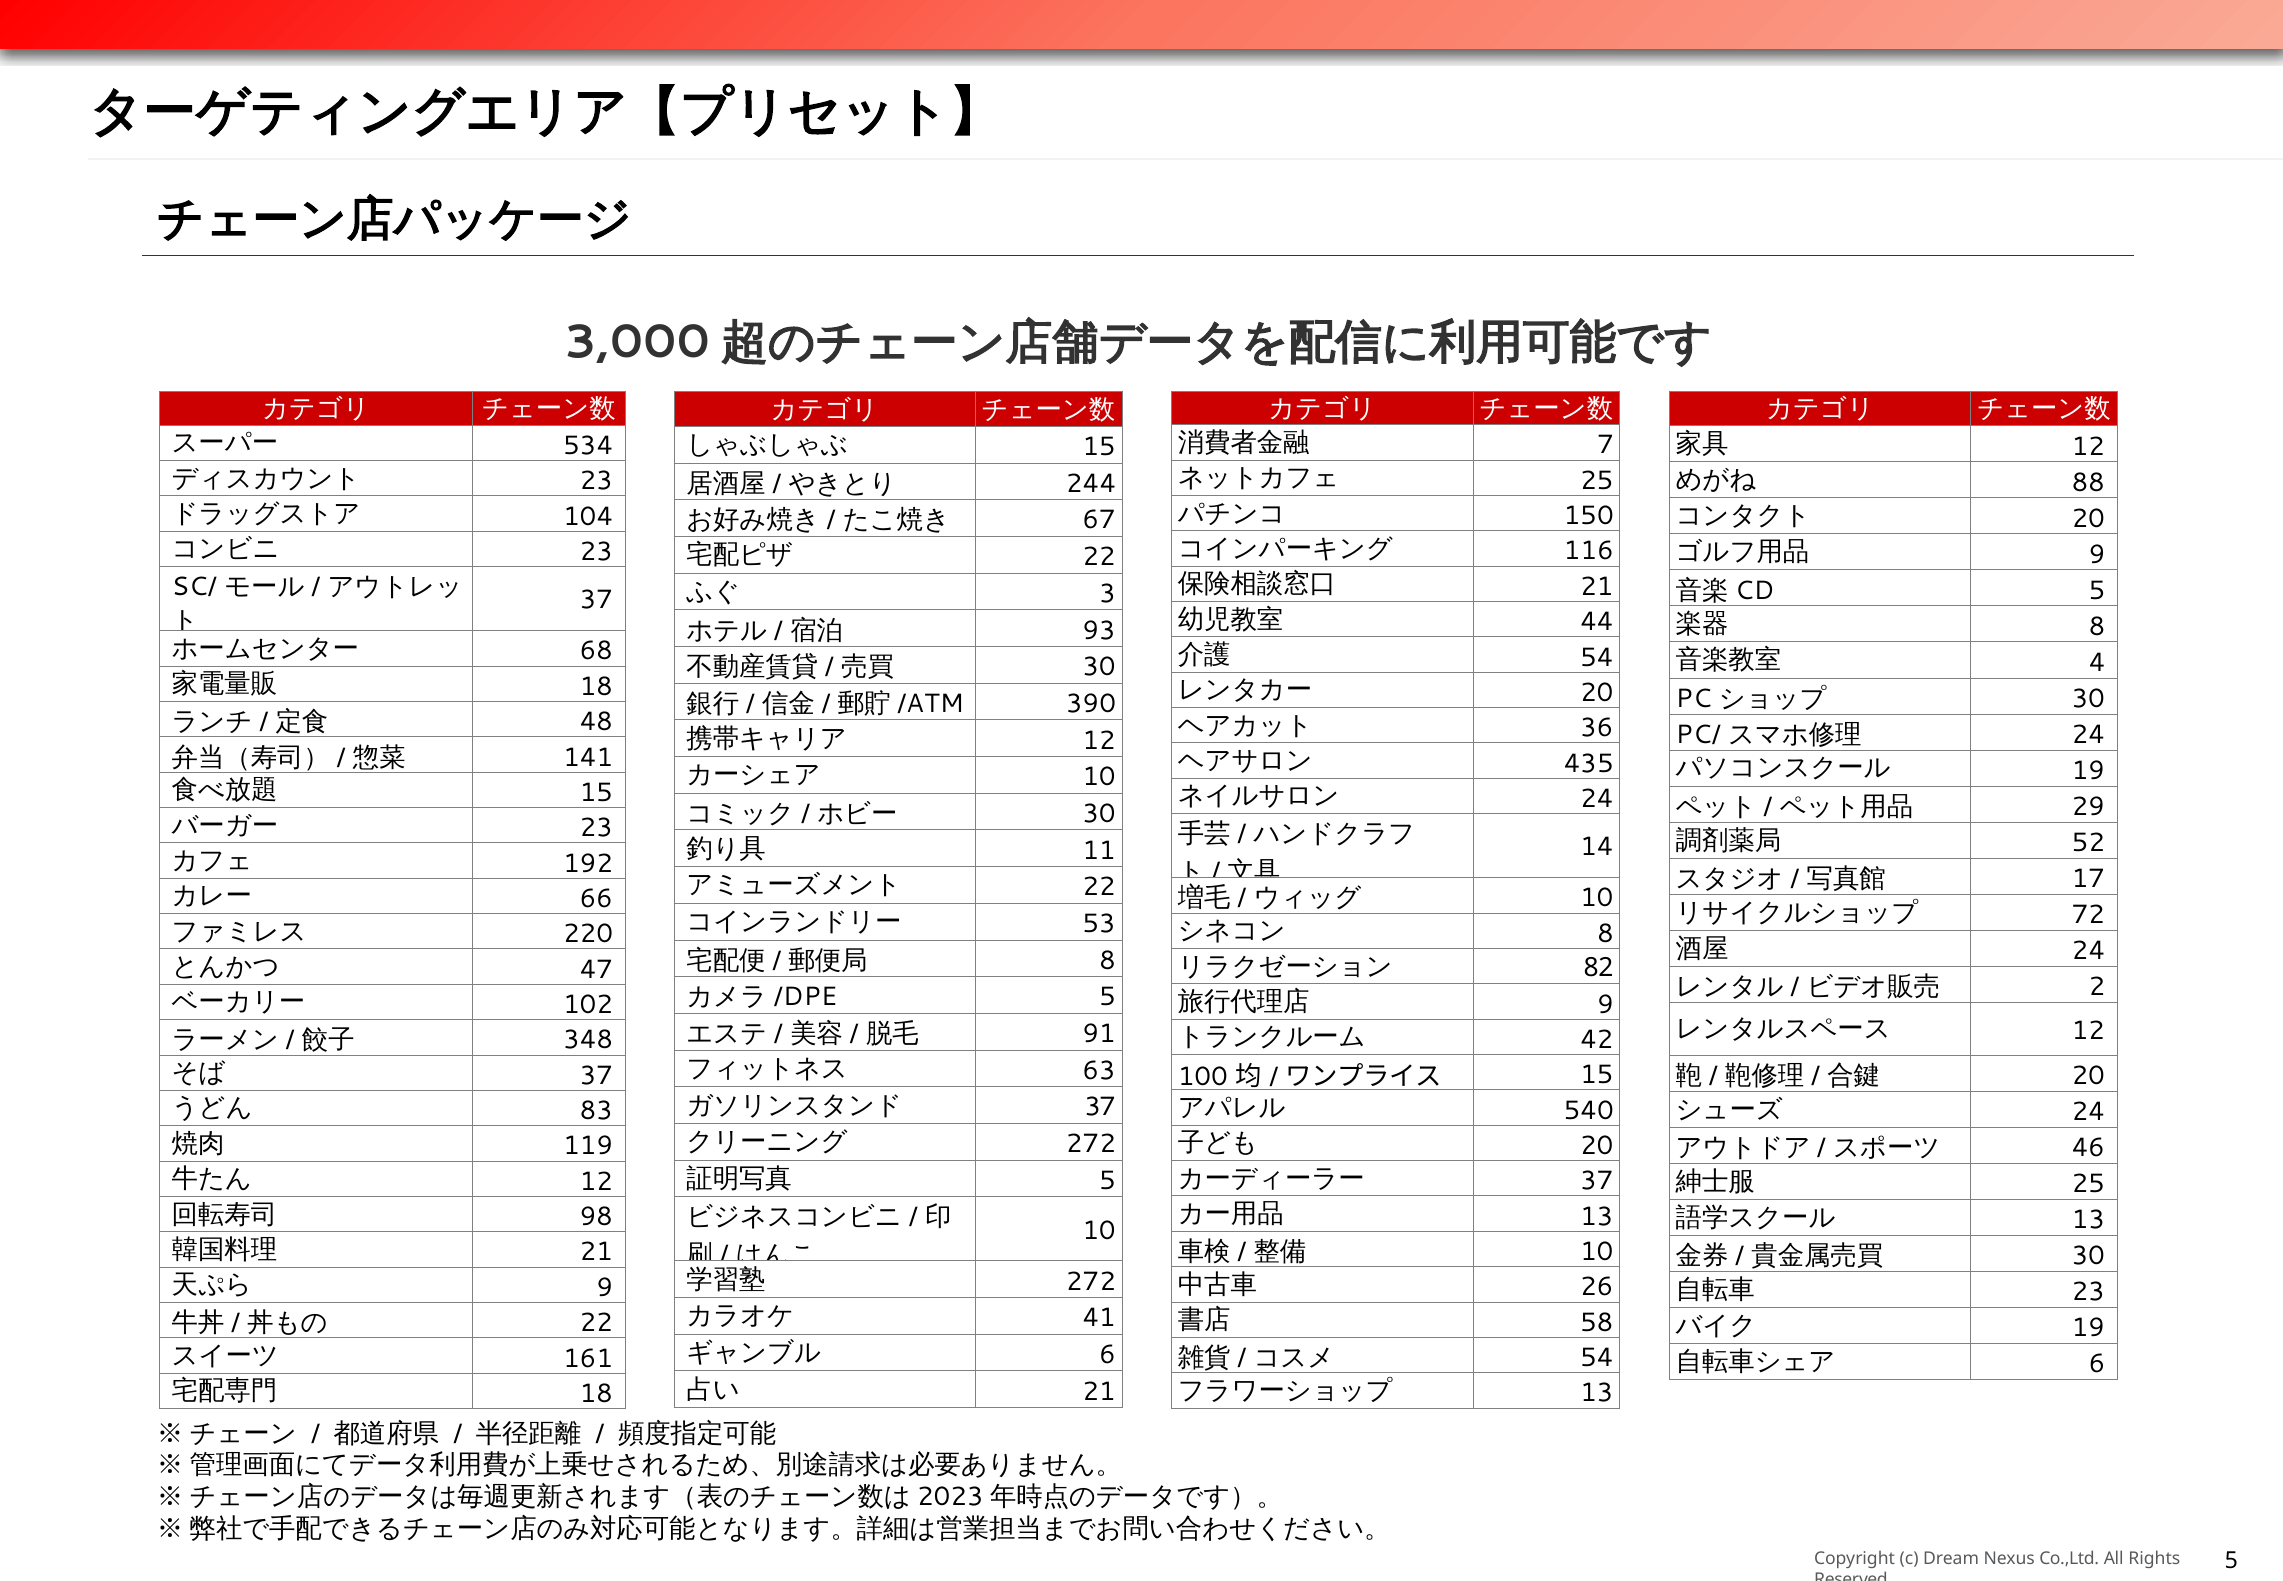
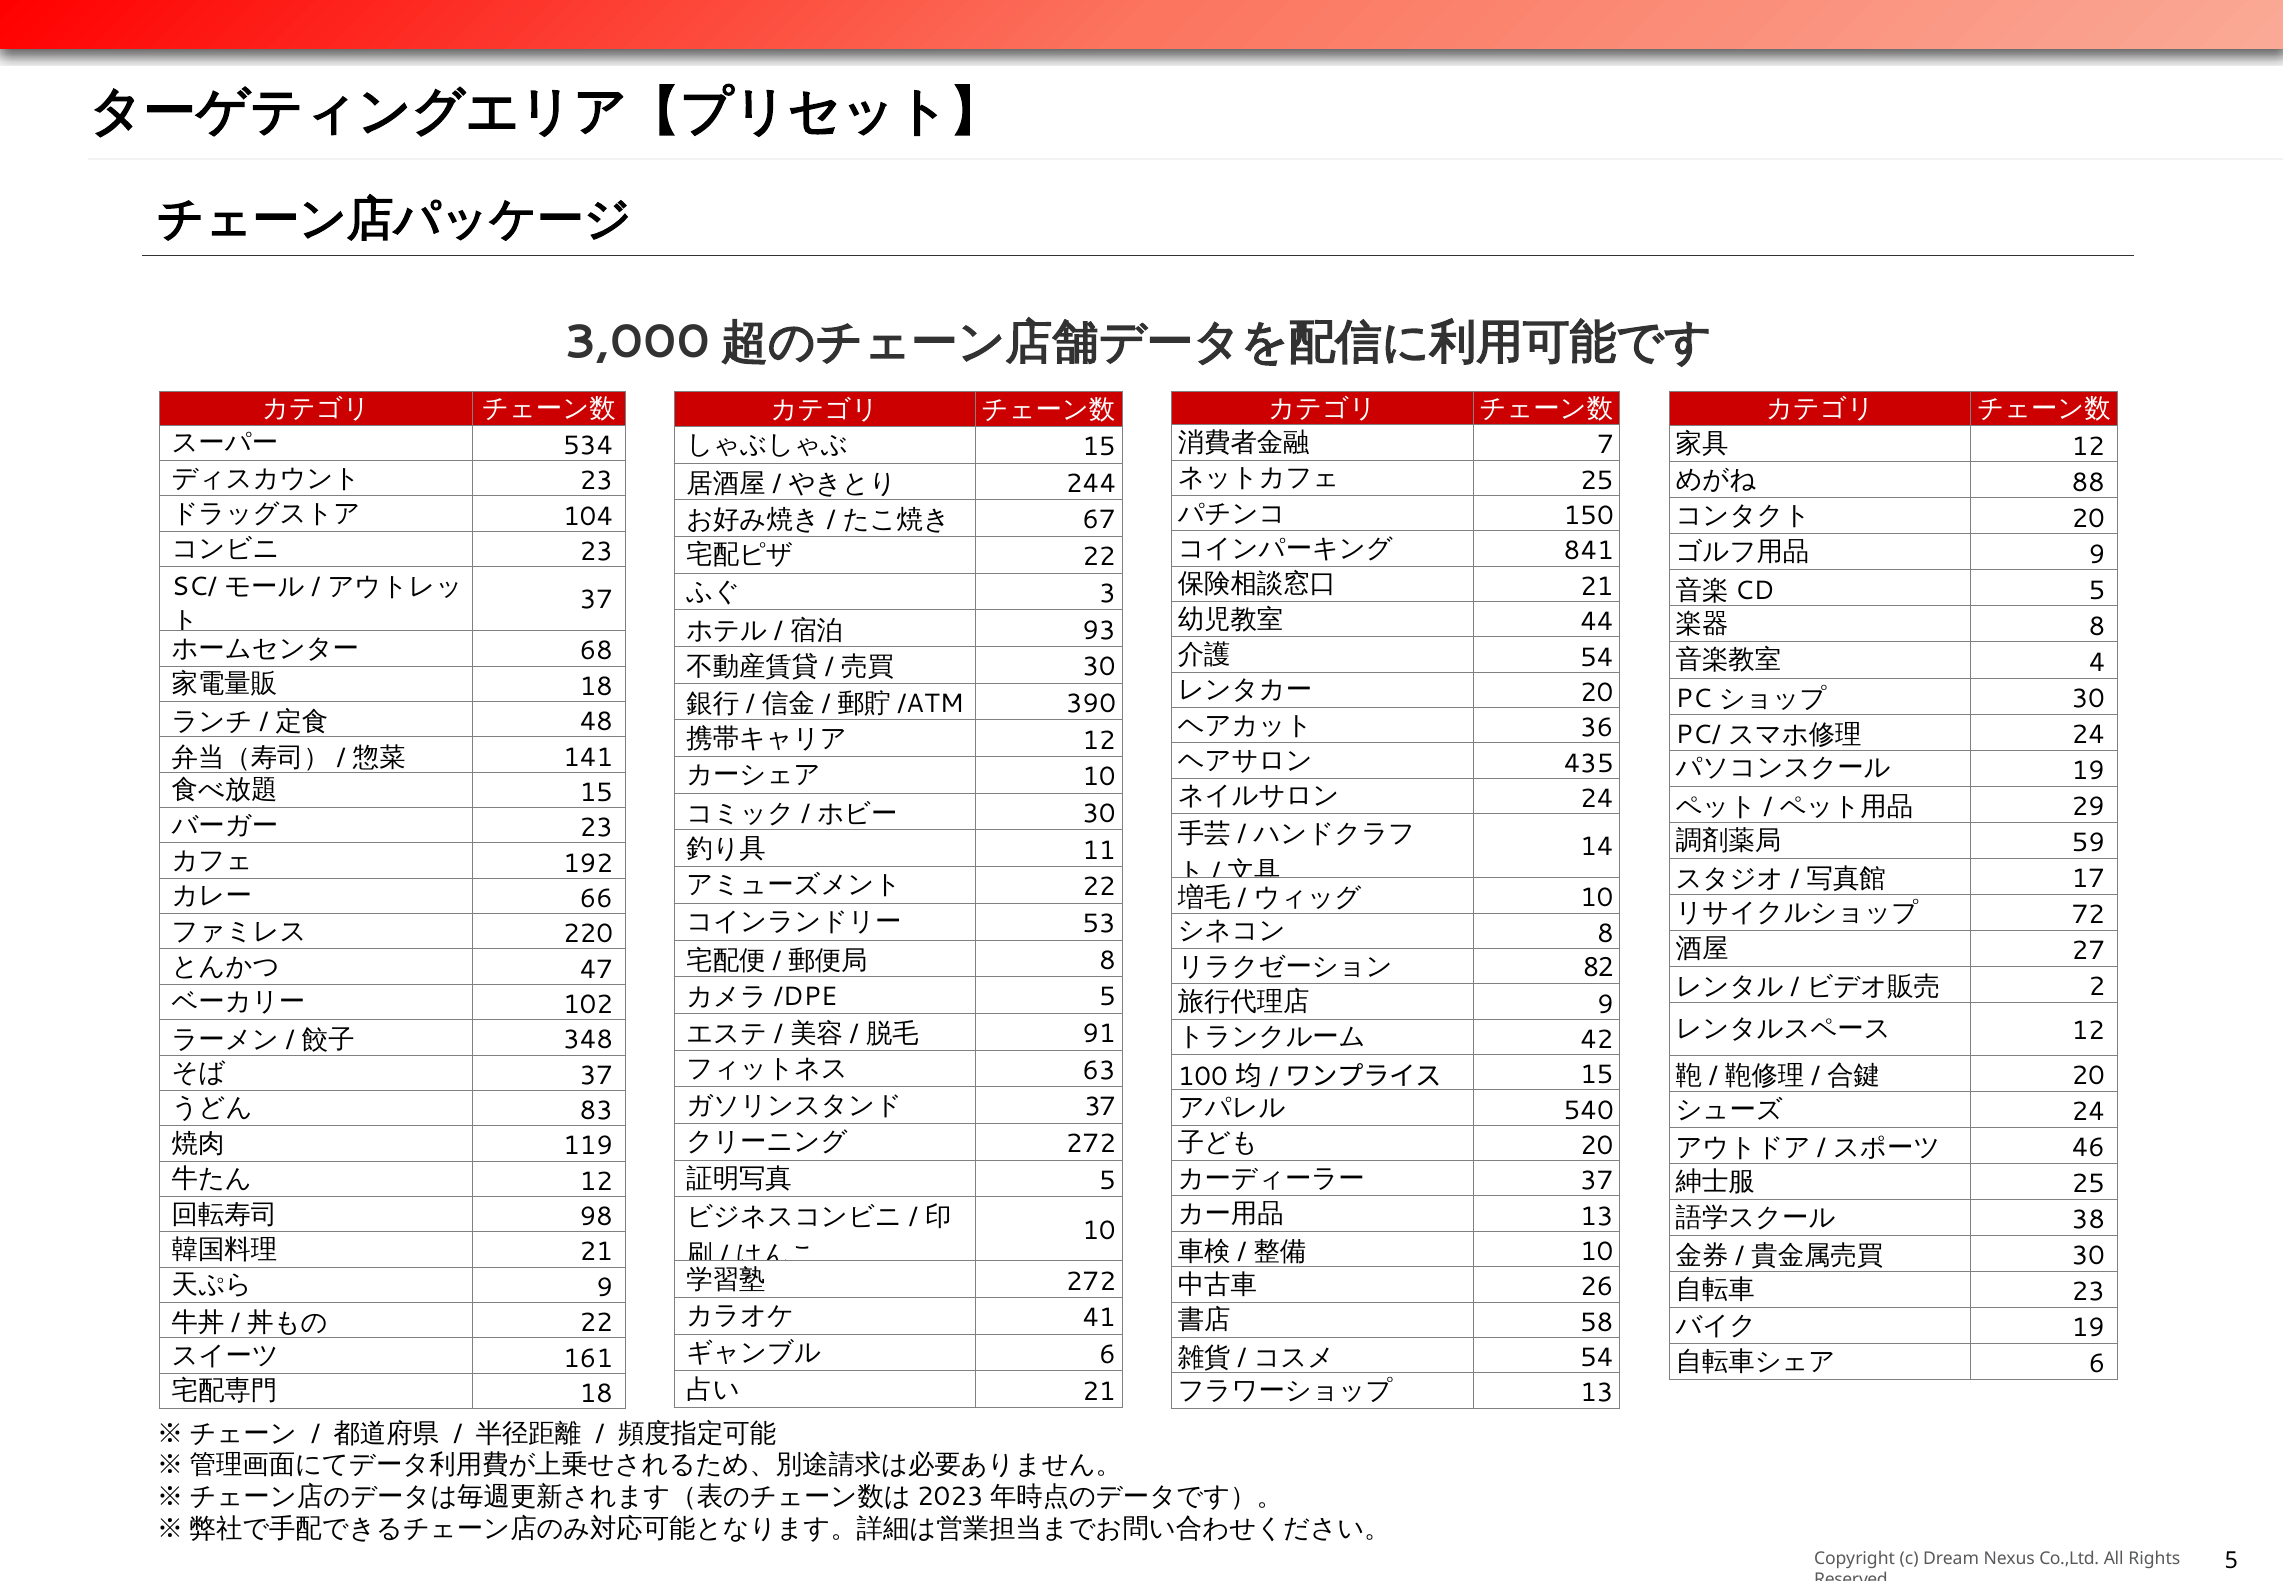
116: 116 -> 841
52: 52 -> 59
24 at (2088, 950): 24 -> 27
13 at (2088, 1220): 13 -> 38
